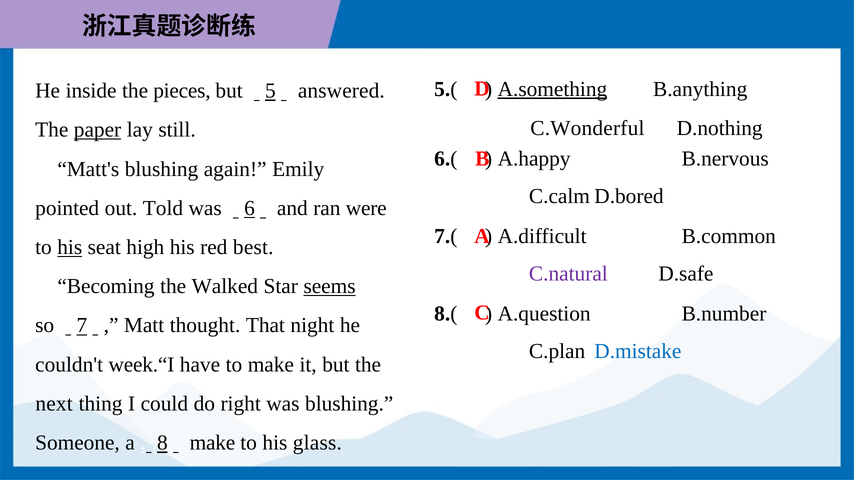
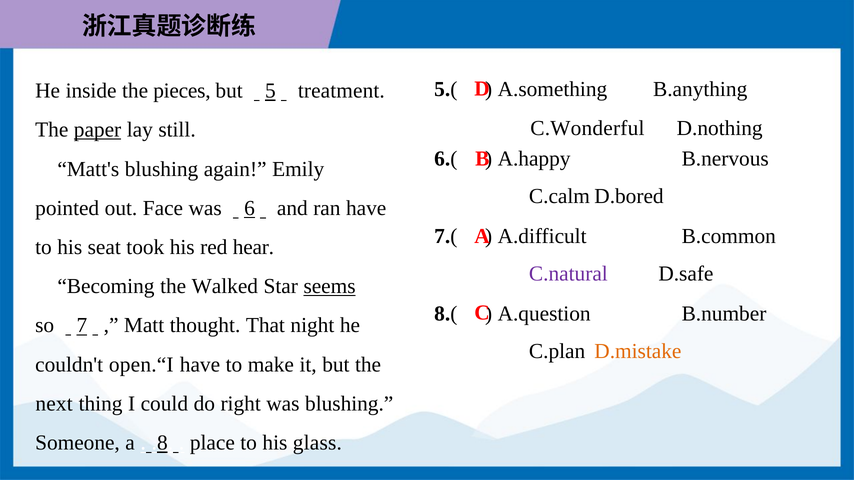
A.something underline: present -> none
answered: answered -> treatment
Told: Told -> Face
ran were: were -> have
his at (70, 247) underline: present -> none
high: high -> took
best: best -> hear
D.mistake colour: blue -> orange
week.“I: week.“I -> open.“I
make at (212, 443): make -> place
